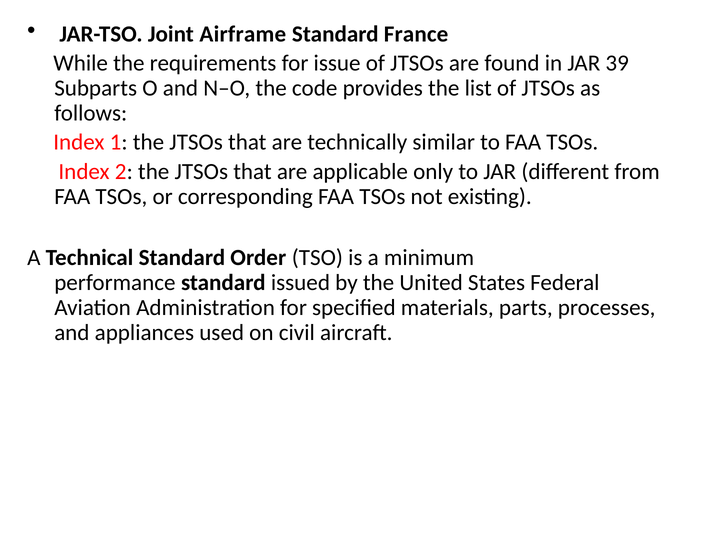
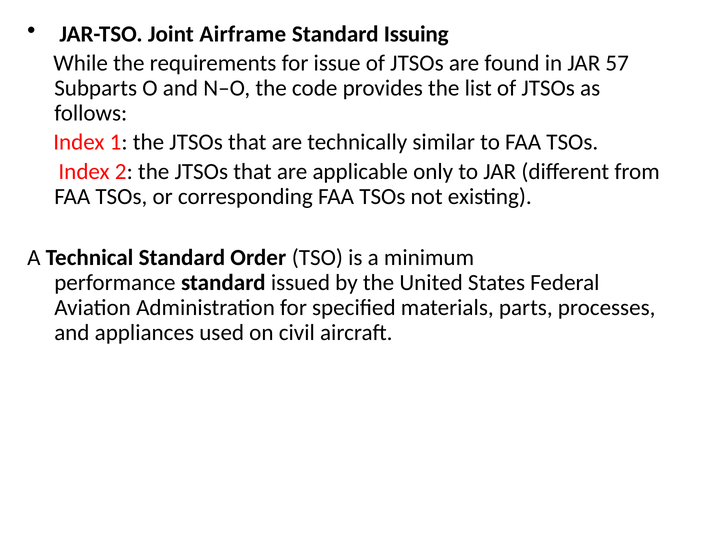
France: France -> Issuing
39: 39 -> 57
